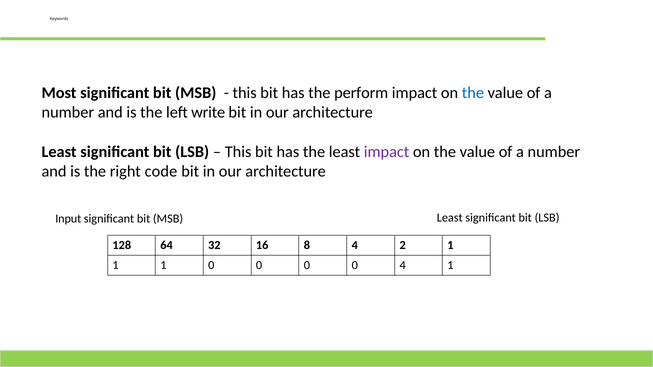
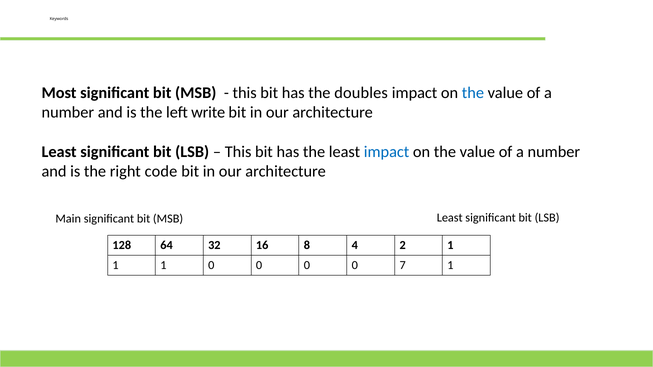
perform: perform -> doubles
impact at (387, 152) colour: purple -> blue
Input: Input -> Main
0 4: 4 -> 7
